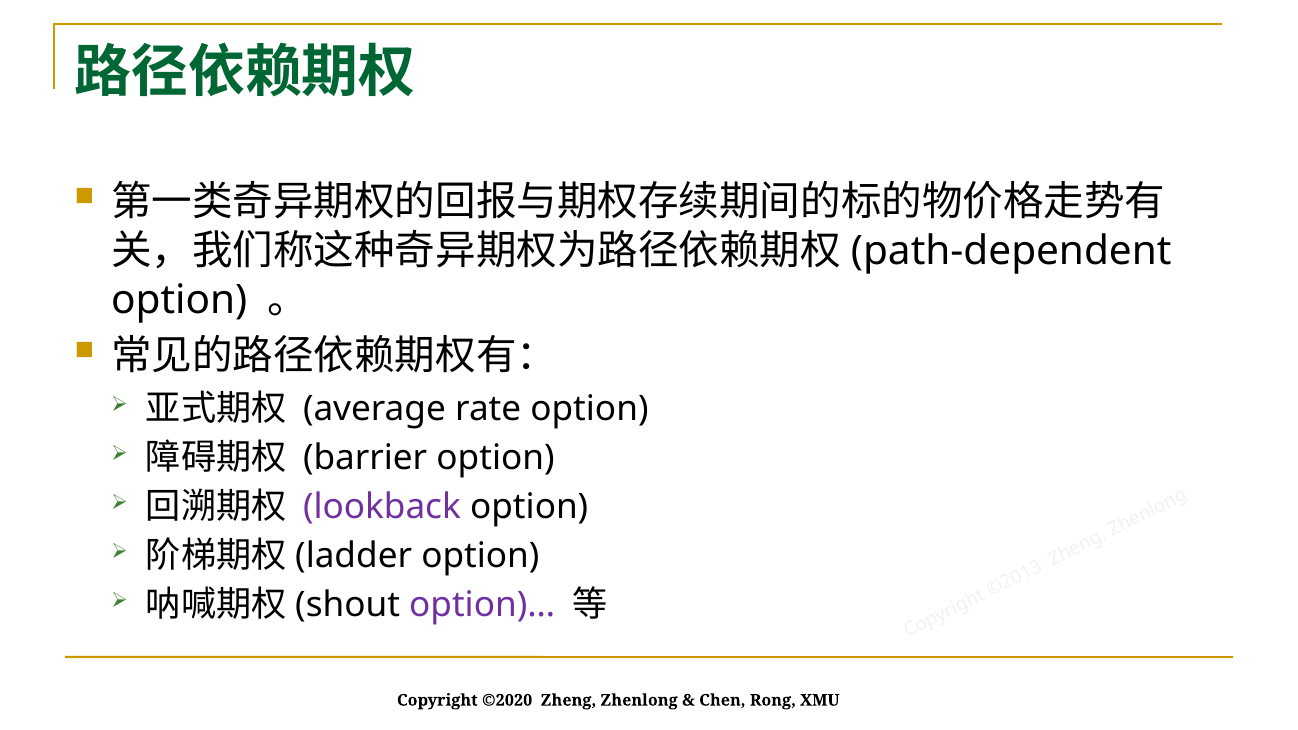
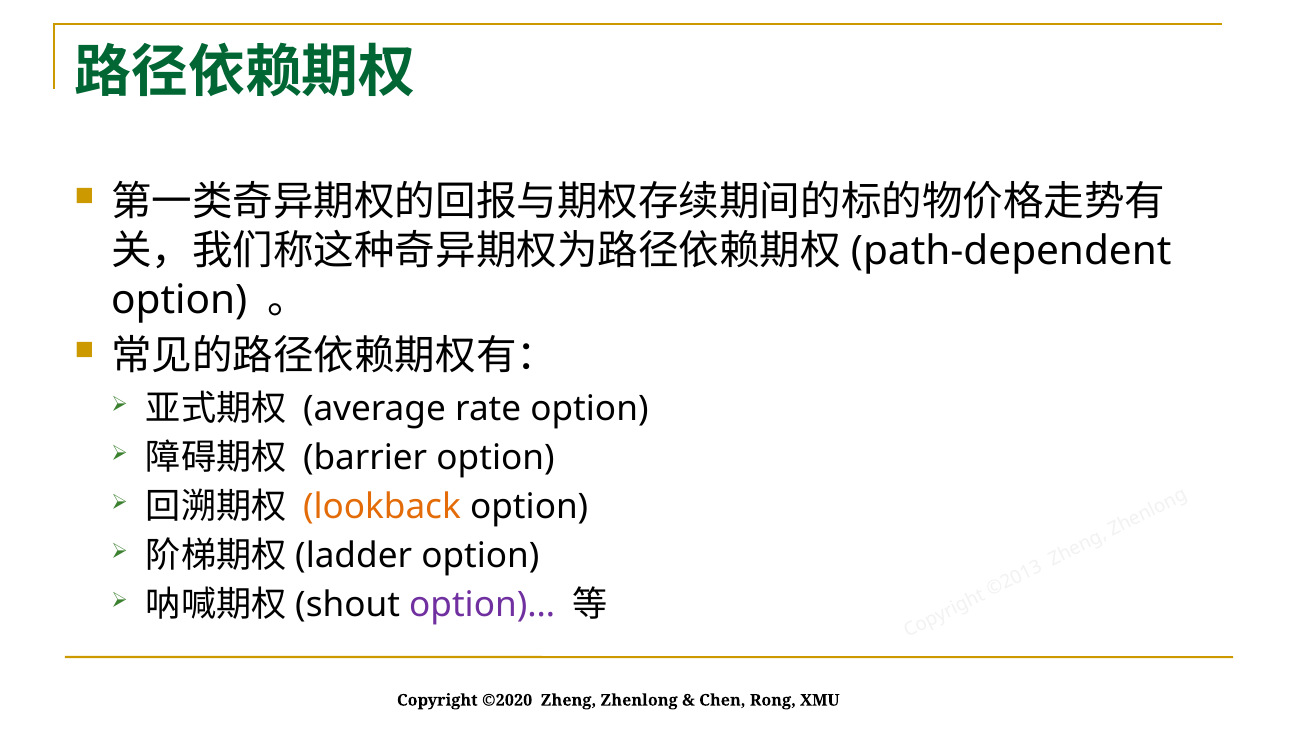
lookback colour: purple -> orange
